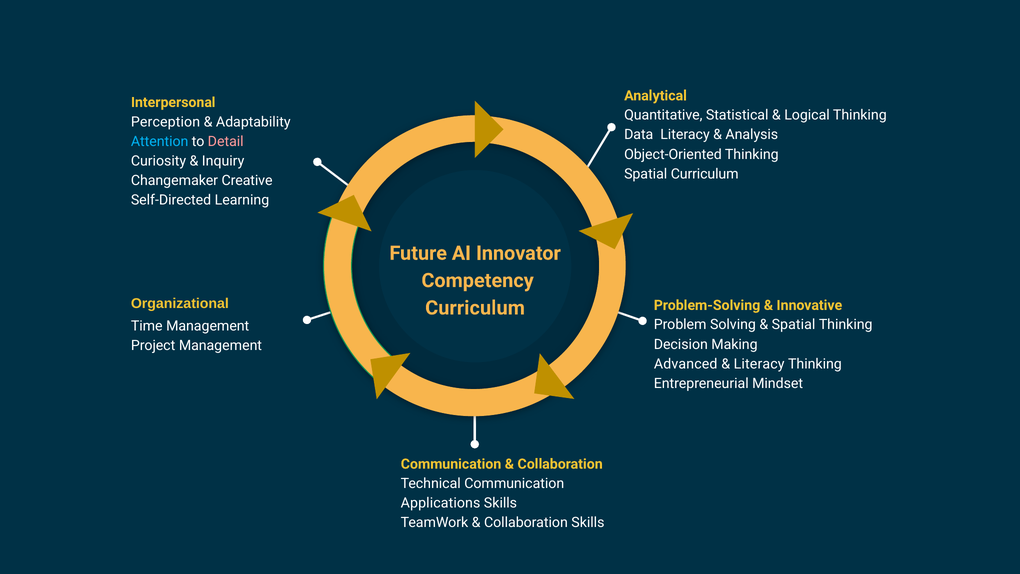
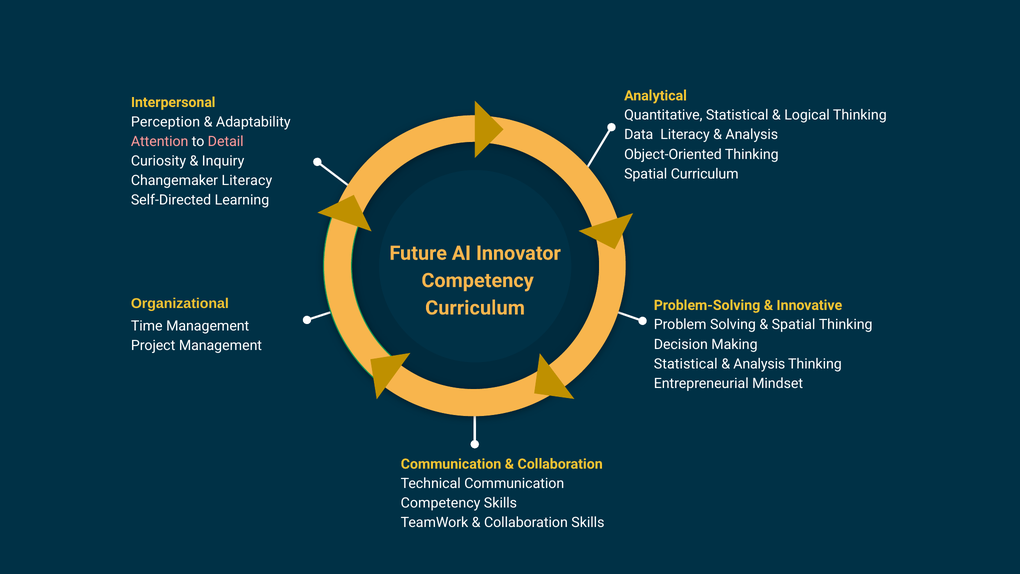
Attention colour: light blue -> pink
Changemaker Creative: Creative -> Literacy
Advanced at (686, 364): Advanced -> Statistical
Literacy at (759, 364): Literacy -> Analysis
Applications at (441, 503): Applications -> Competency
